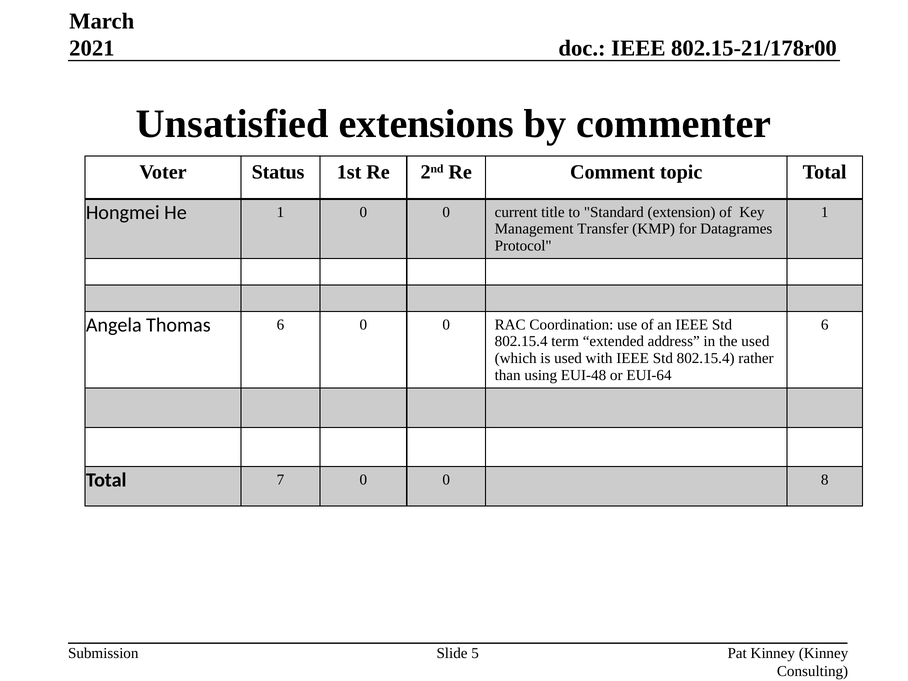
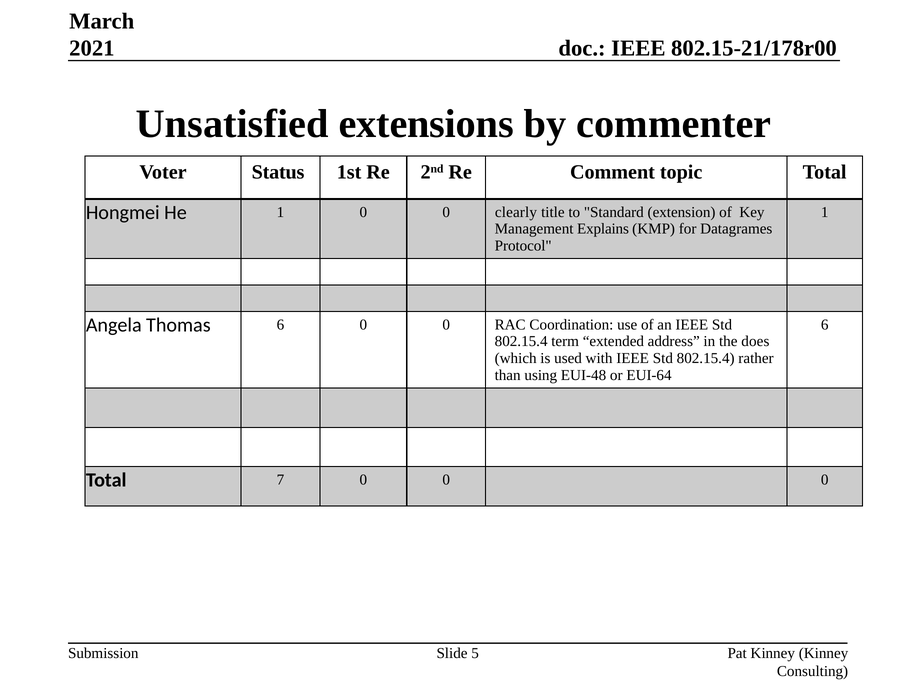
current: current -> clearly
Transfer: Transfer -> Explains
the used: used -> does
0 0 8: 8 -> 0
